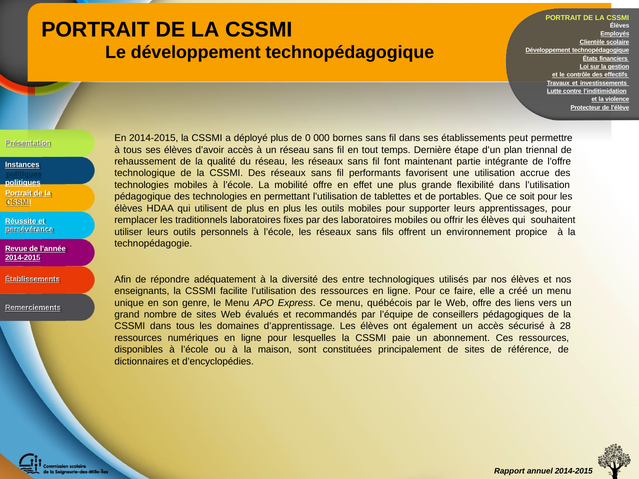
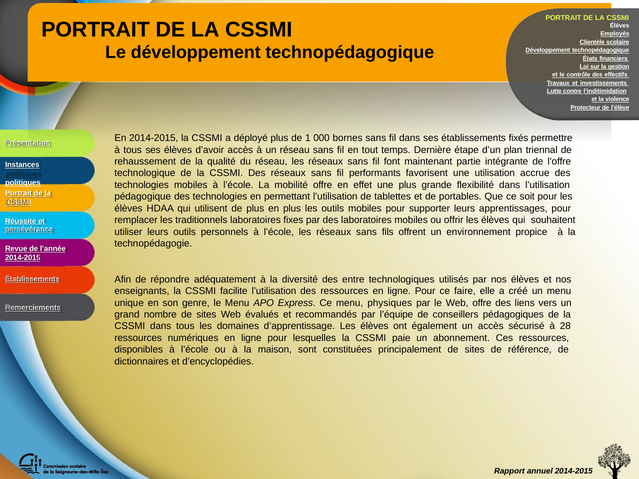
0: 0 -> 1
peut: peut -> fixés
québécois: québécois -> physiques
